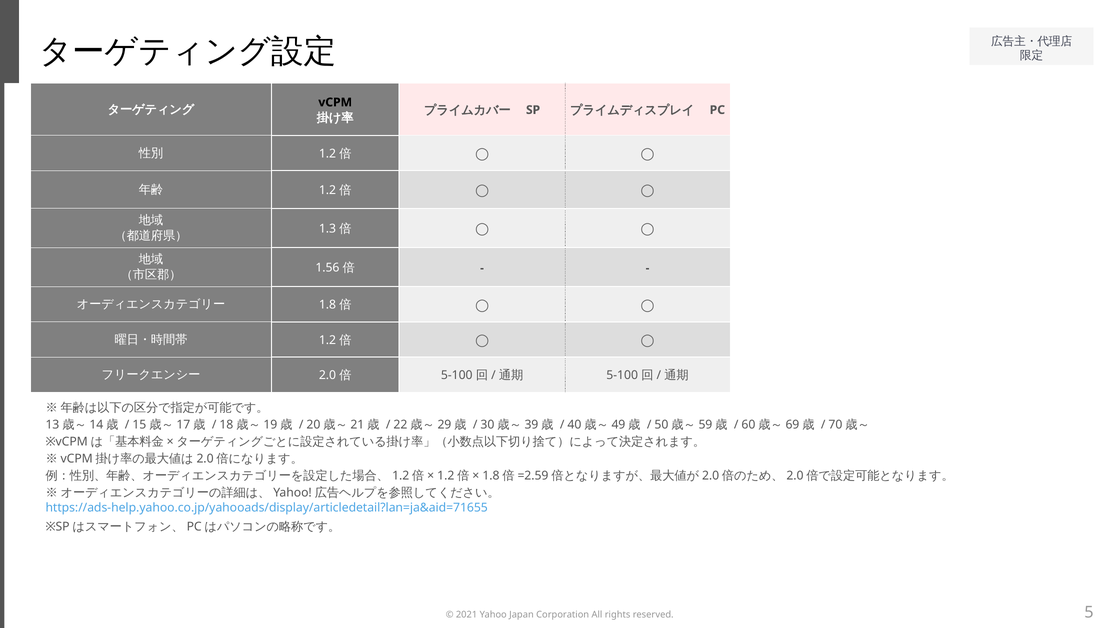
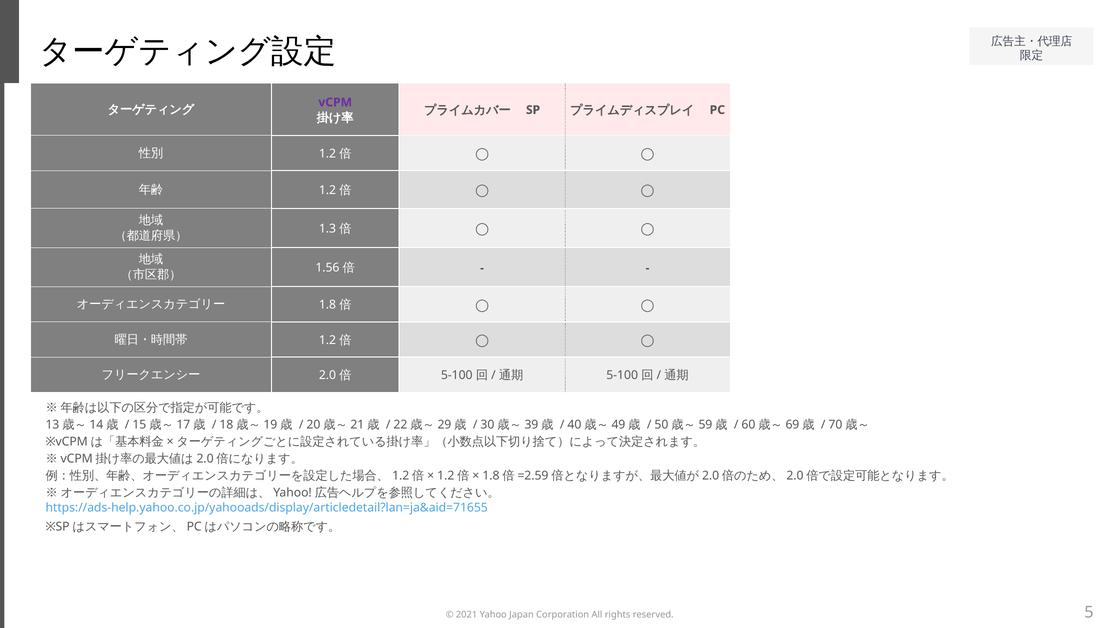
vCPM colour: black -> purple
